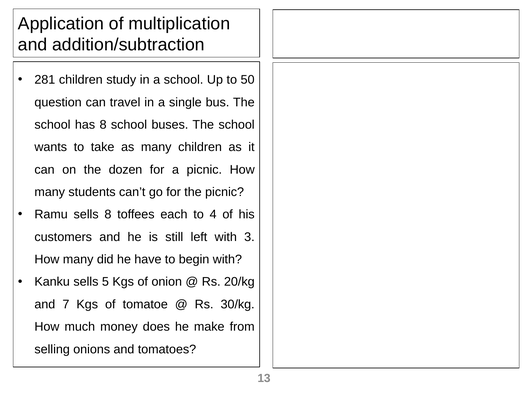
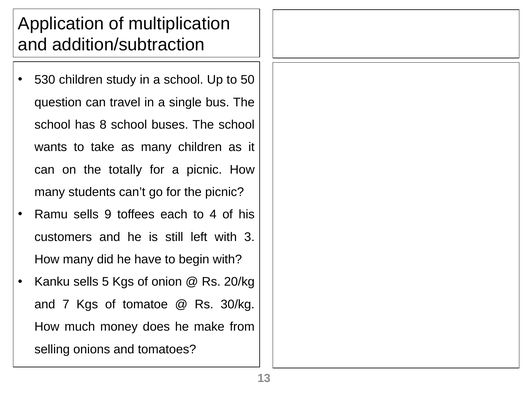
281: 281 -> 530
dozen: dozen -> totally
sells 8: 8 -> 9
